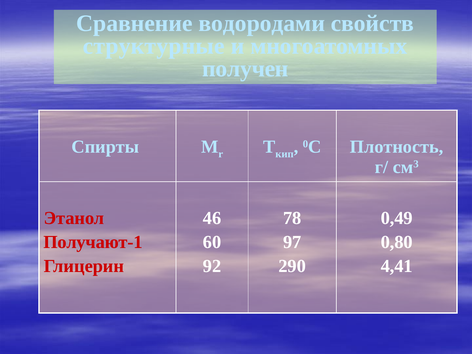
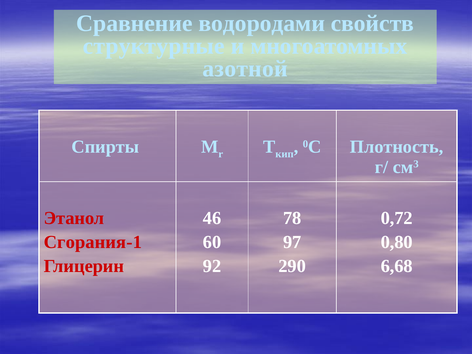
получен: получен -> азотной
0,49: 0,49 -> 0,72
Получают-1: Получают-1 -> Сгорания-1
4,41: 4,41 -> 6,68
